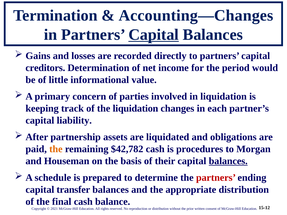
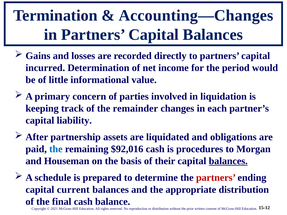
Capital at (154, 35) underline: present -> none
creditors: creditors -> incurred
the liquidation: liquidation -> remainder
the at (56, 149) colour: orange -> blue
$42,782: $42,782 -> $92,016
transfer: transfer -> current
